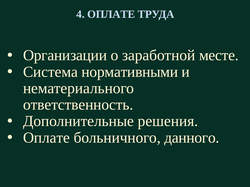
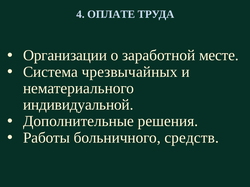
нормативными: нормативными -> чрезвычайных
ответственность: ответственность -> индивидуальной
Оплате at (46, 138): Оплате -> Работы
данного: данного -> средств
